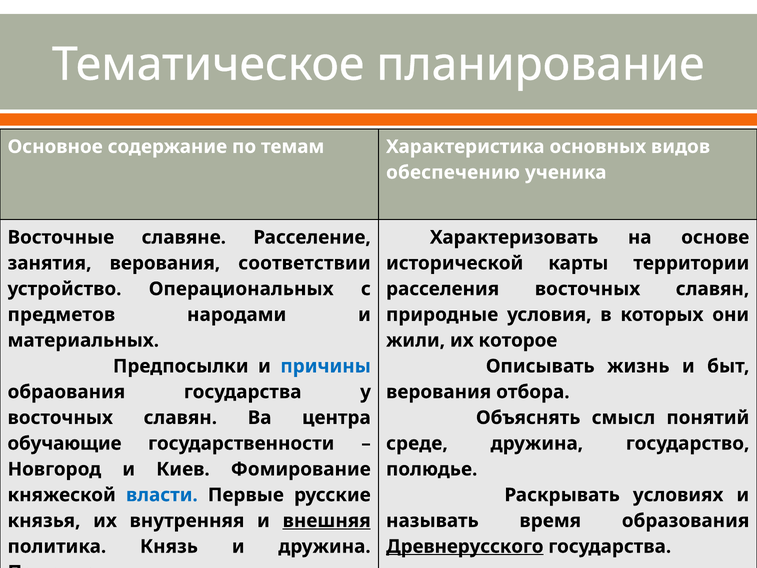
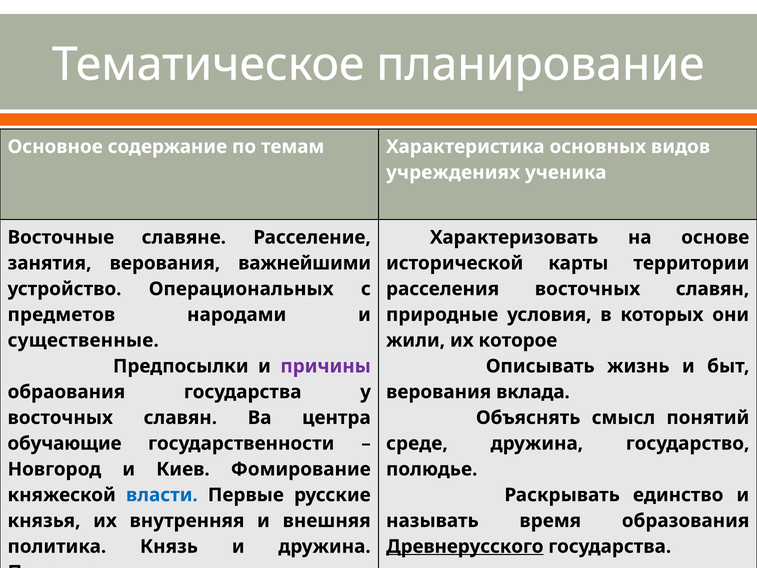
обеспечению: обеспечению -> учреждениях
соответствии: соответствии -> важнейшими
материальных: материальных -> существенные
причины colour: blue -> purple
отбора: отбора -> вклада
условиях: условиях -> единство
внешняя underline: present -> none
